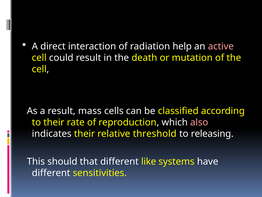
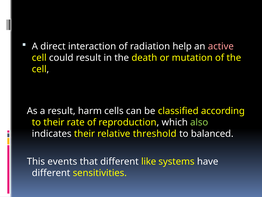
mass: mass -> harm
also colour: pink -> light green
releasing: releasing -> balanced
should: should -> events
